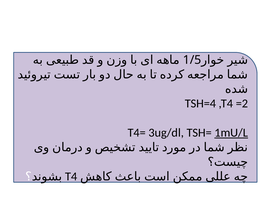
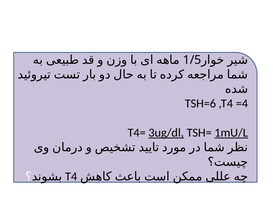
TSH=4: TSH=4 -> TSH=6
=2: =2 -> =4
3ug/dl underline: none -> present
